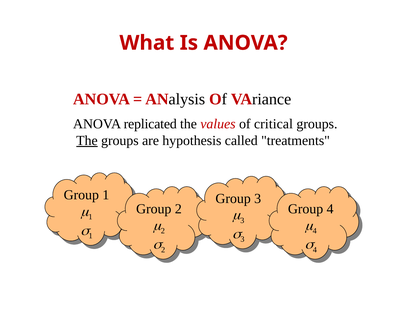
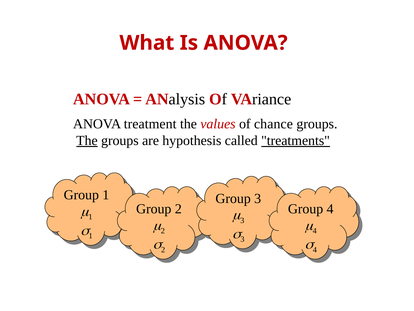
replicated: replicated -> treatment
critical: critical -> chance
treatments underline: none -> present
